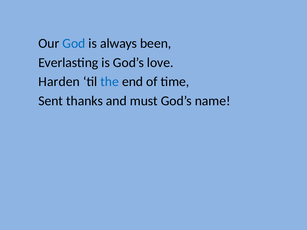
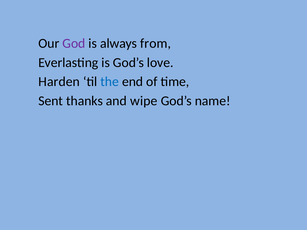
God colour: blue -> purple
been: been -> from
must: must -> wipe
